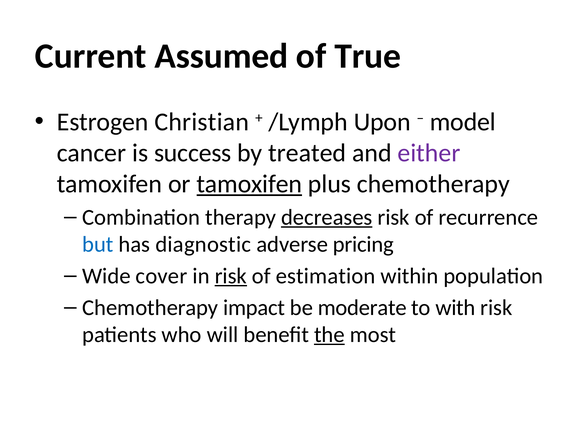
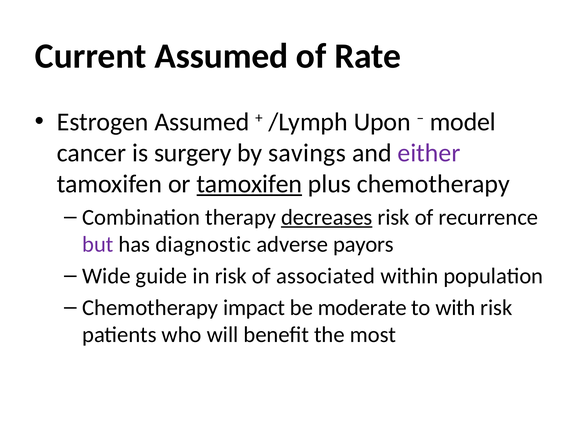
True: True -> Rate
Estrogen Christian: Christian -> Assumed
success: success -> surgery
treated: treated -> savings
but colour: blue -> purple
pricing: pricing -> payors
cover: cover -> guide
risk at (231, 276) underline: present -> none
estimation: estimation -> associated
the underline: present -> none
